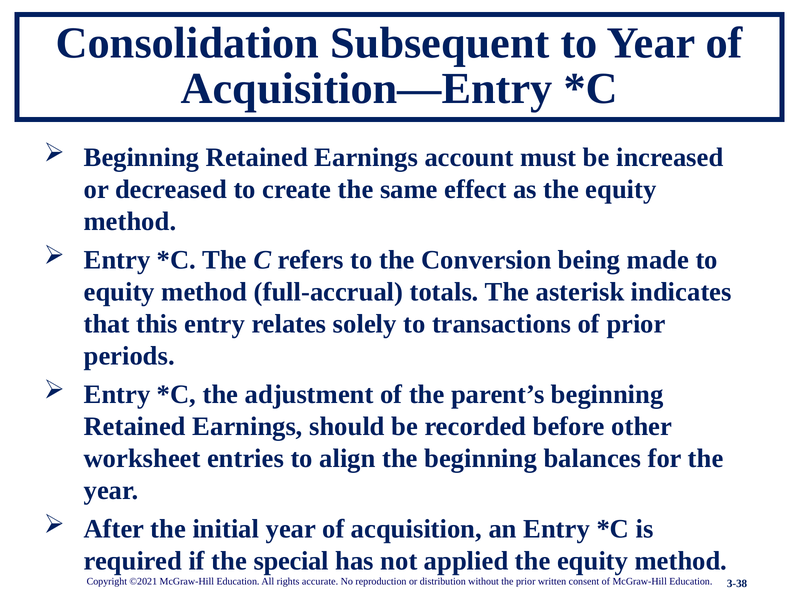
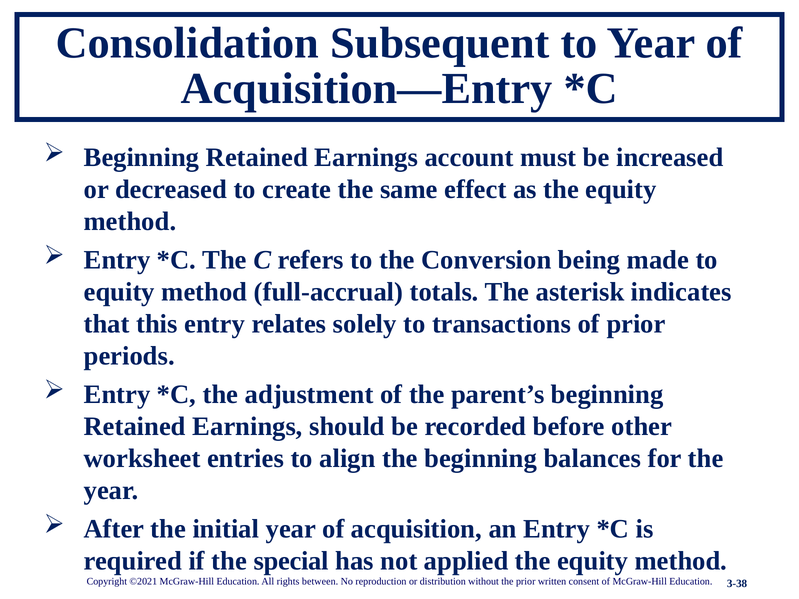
accurate: accurate -> between
